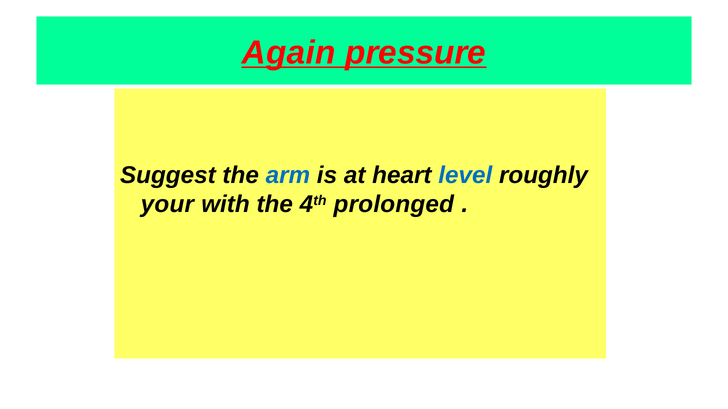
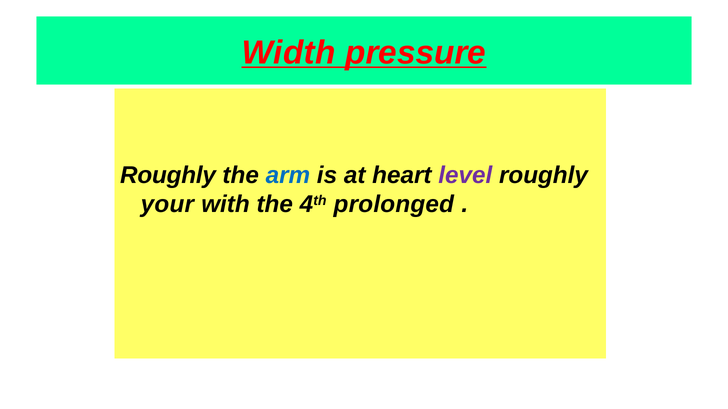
Again: Again -> Width
Suggest at (168, 176): Suggest -> Roughly
level colour: blue -> purple
